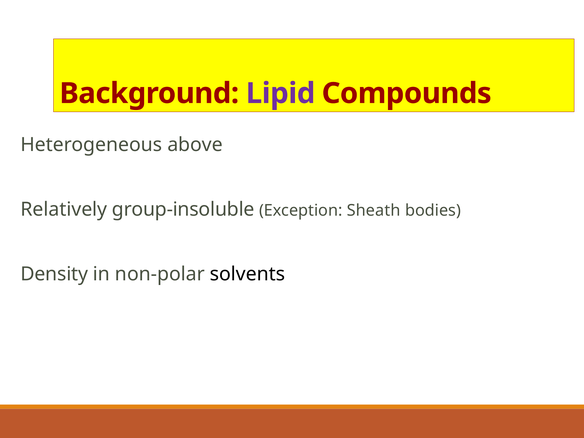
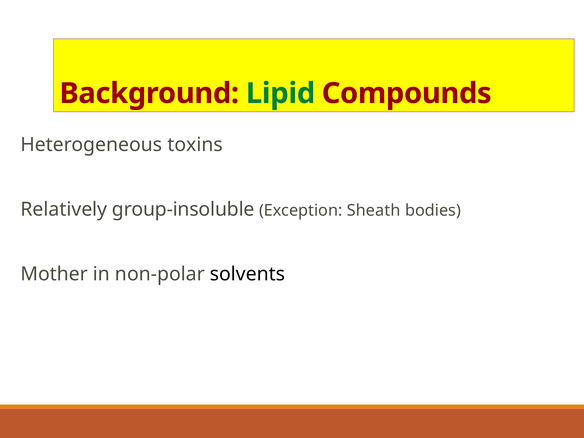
Lipid colour: purple -> green
above: above -> toxins
Density: Density -> Mother
